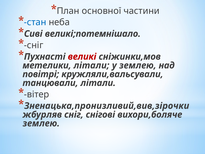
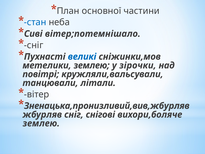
великі;потемнішало: великі;потемнішало -> вітер;потемнішало
великі colour: red -> blue
метелики літали: літали -> землею
у землею: землею -> зірочки
Зненацька,пронизливий,вив,зірочки: Зненацька,пронизливий,вив,зірочки -> Зненацька,пронизливий,вив,жбурляв
